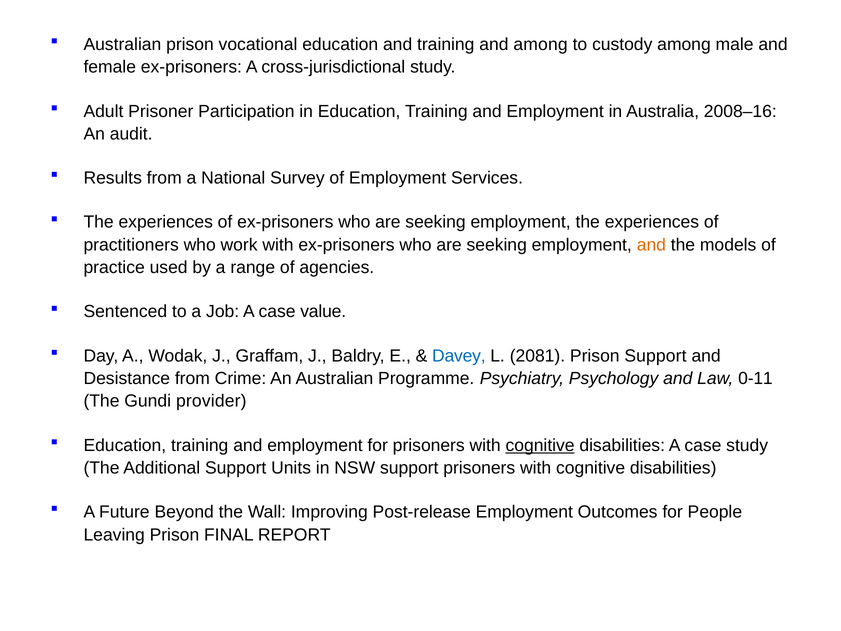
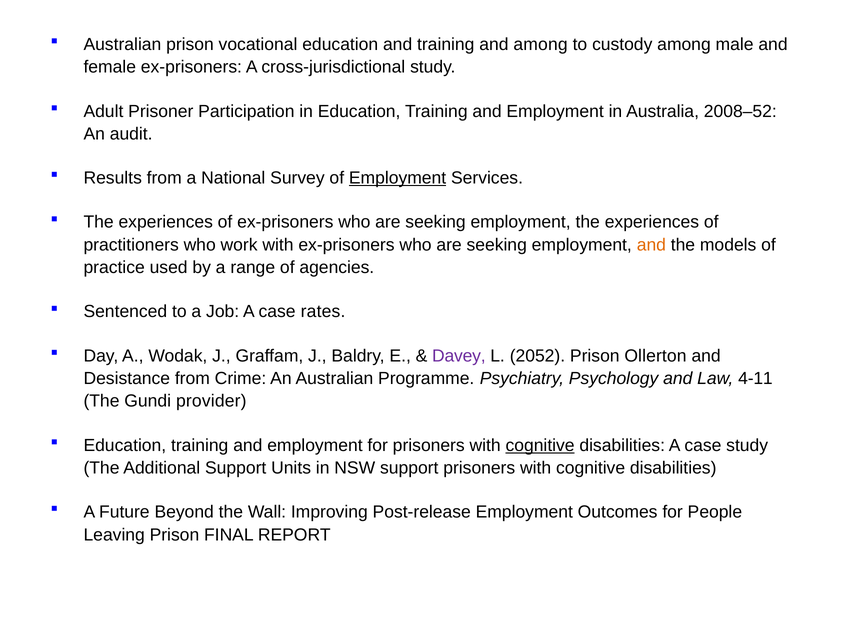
2008–16: 2008–16 -> 2008–52
Employment at (398, 178) underline: none -> present
value: value -> rates
Davey colour: blue -> purple
2081: 2081 -> 2052
Prison Support: Support -> Ollerton
0-11: 0-11 -> 4-11
